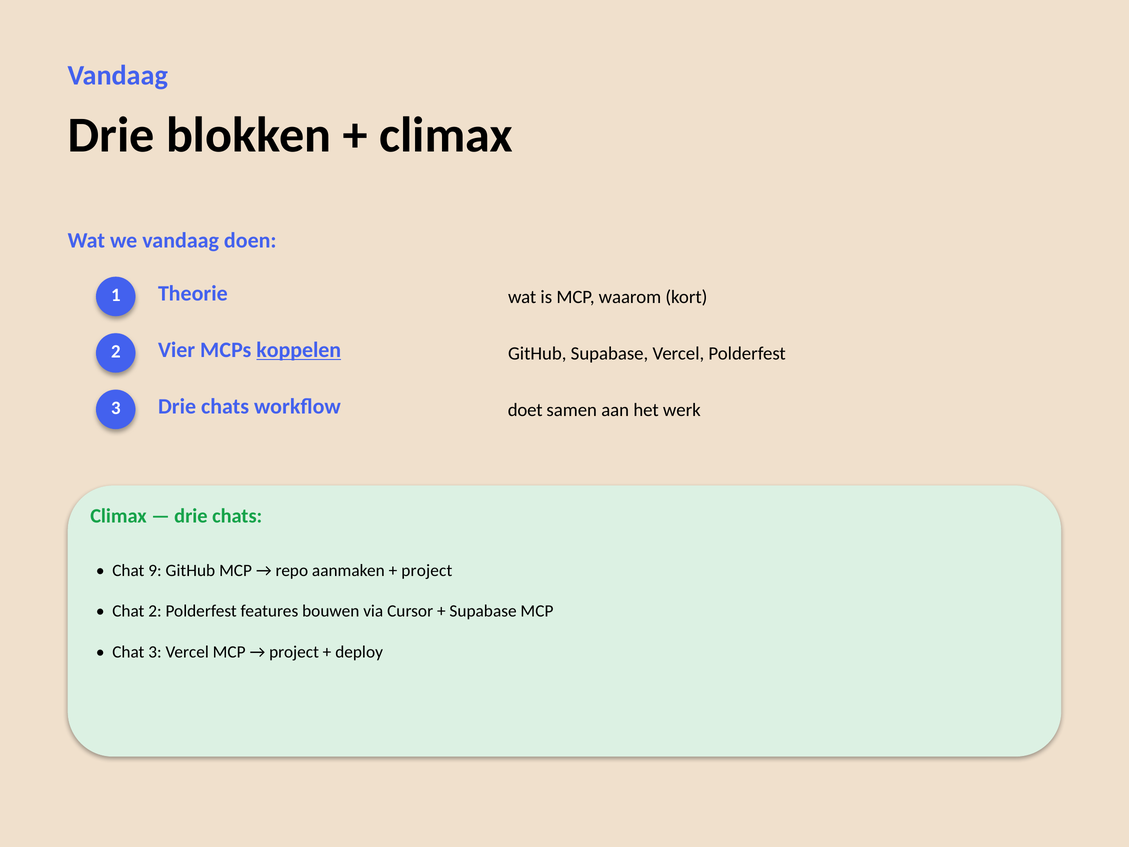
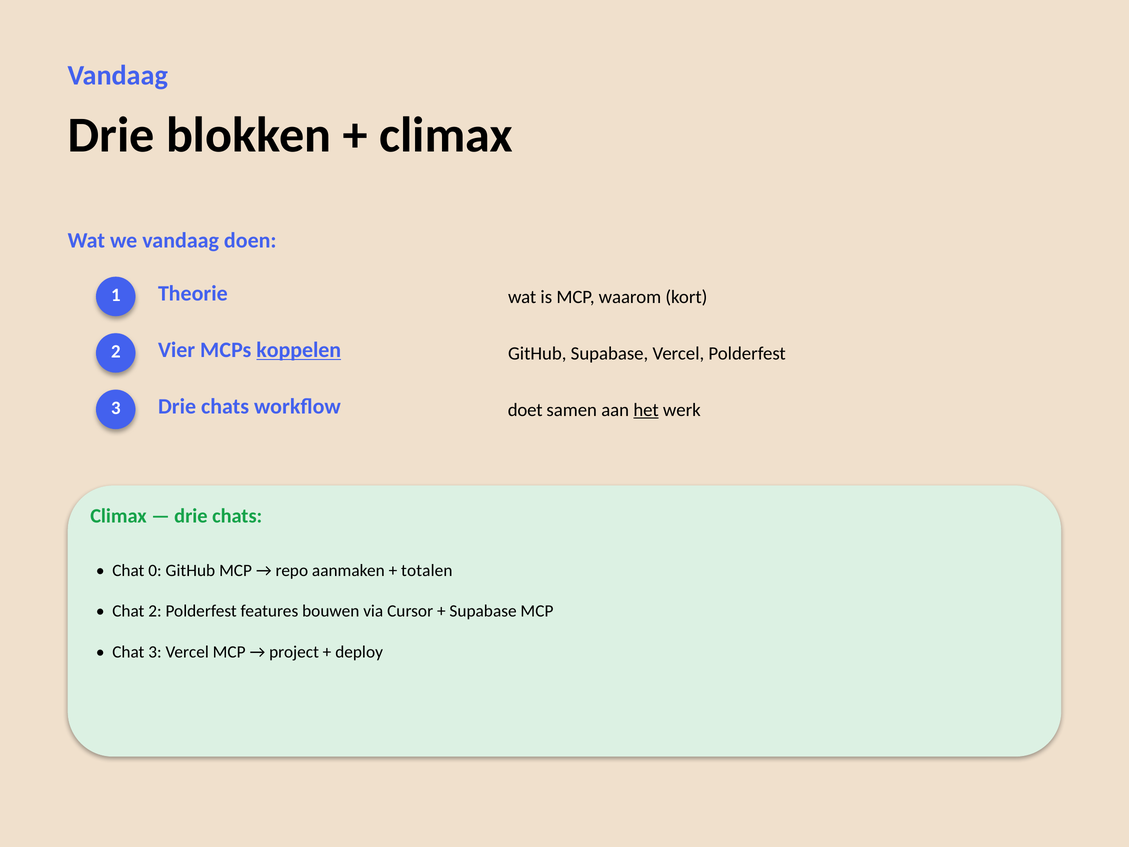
het underline: none -> present
9: 9 -> 0
project at (427, 570): project -> totalen
